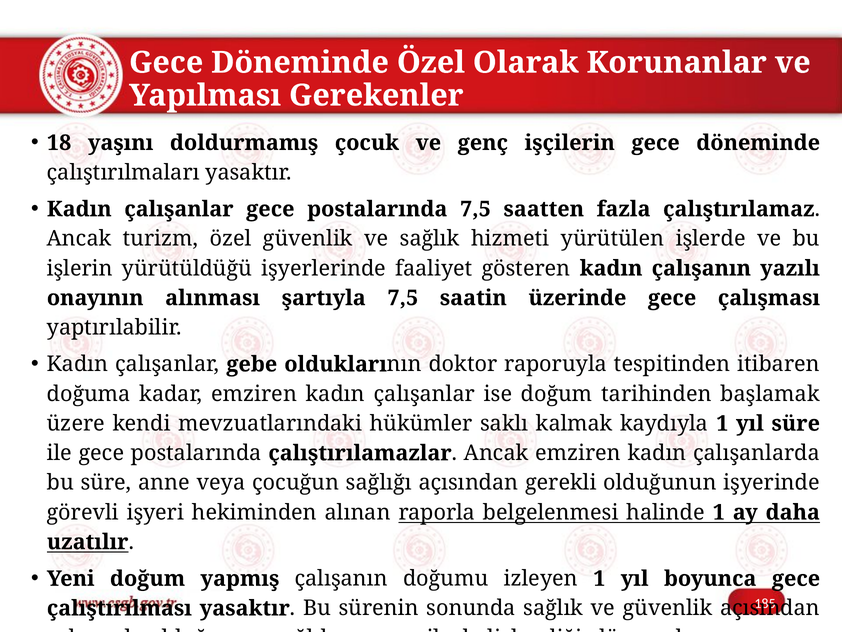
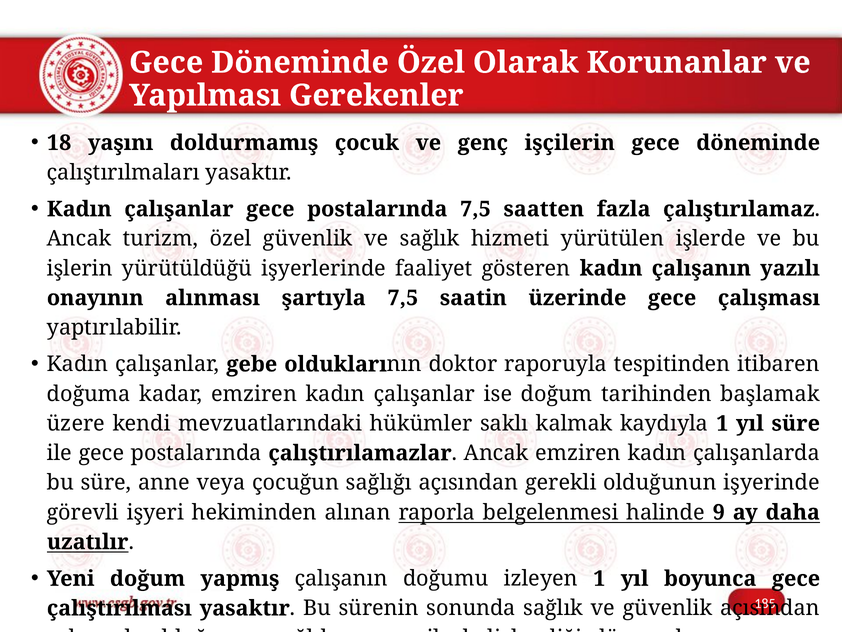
halinde 1: 1 -> 9
